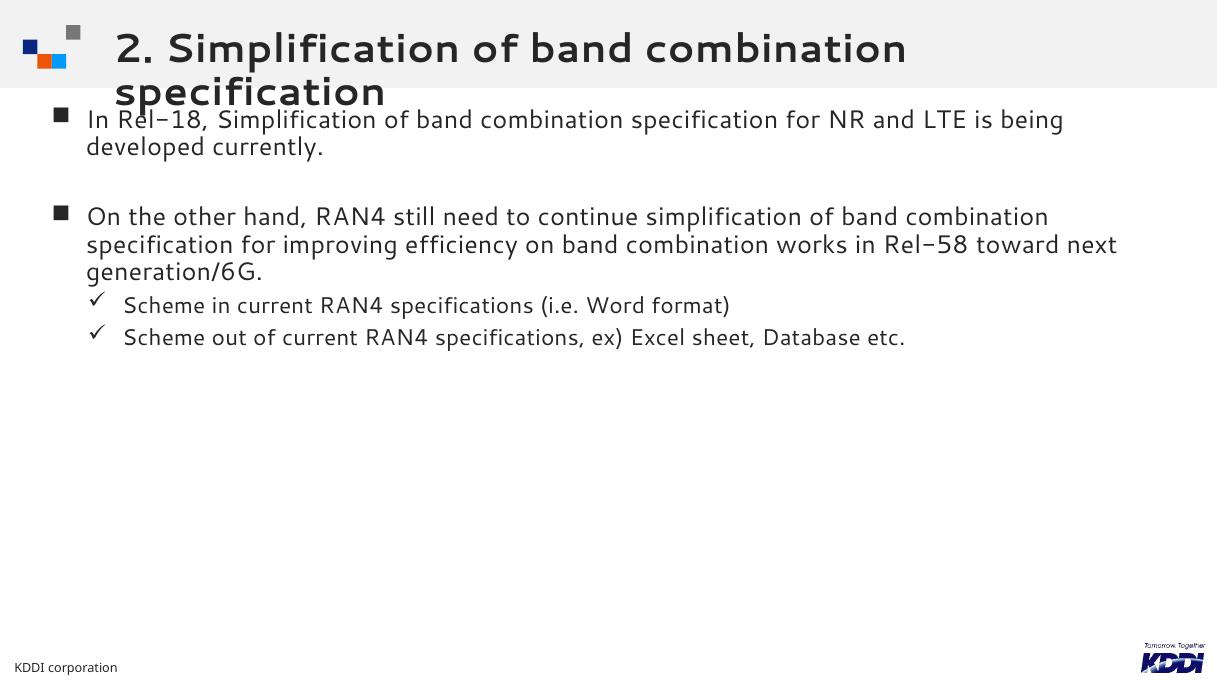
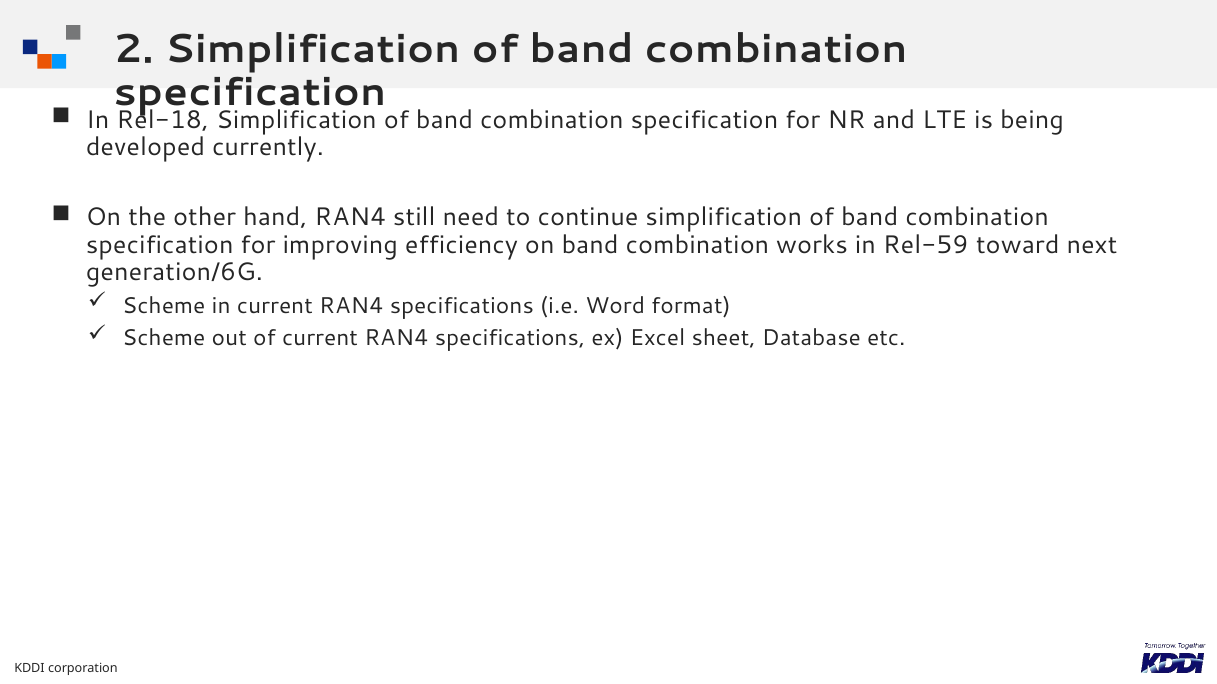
Rel-58: Rel-58 -> Rel-59
